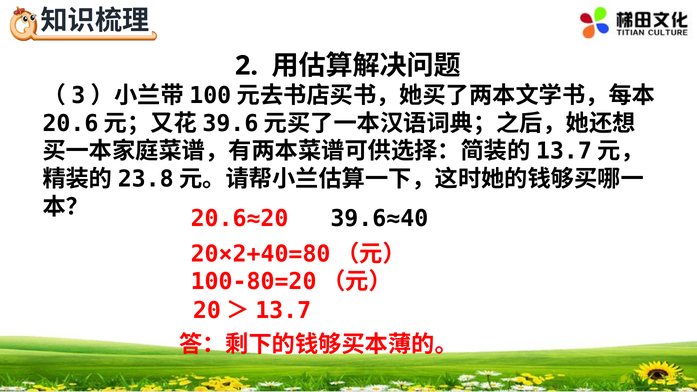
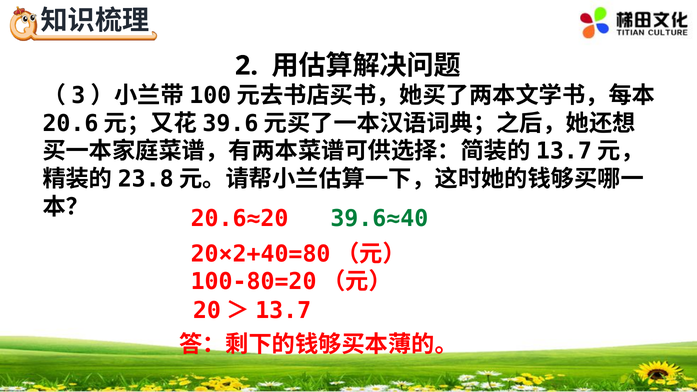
39.6≈40 colour: black -> green
